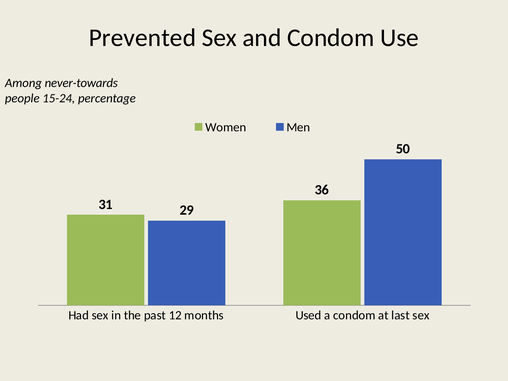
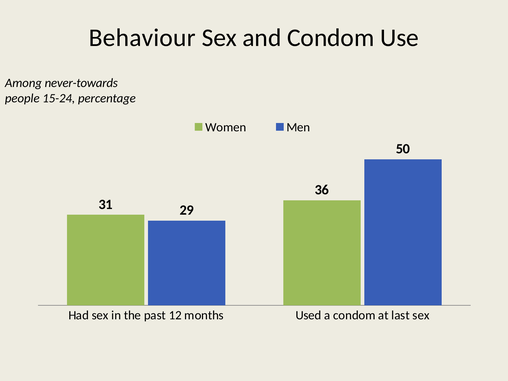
Prevented: Prevented -> Behaviour
